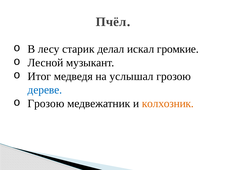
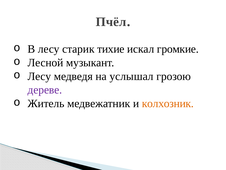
делал: делал -> тихие
Итог at (39, 76): Итог -> Лесу
дереве colour: blue -> purple
Грозою at (46, 103): Грозою -> Житель
